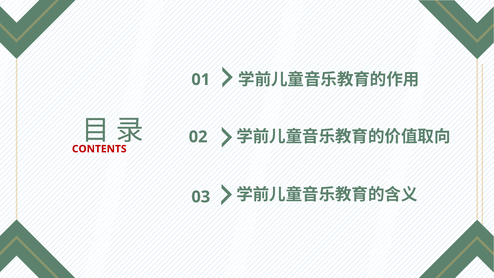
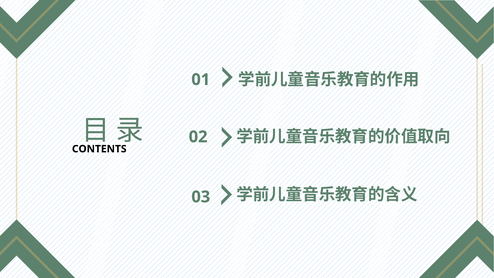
CONTENTS colour: red -> black
